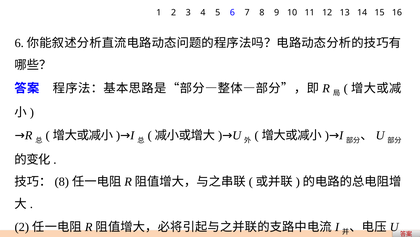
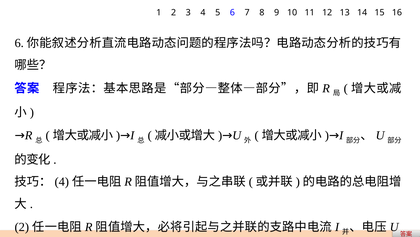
8 at (62, 181): 8 -> 4
